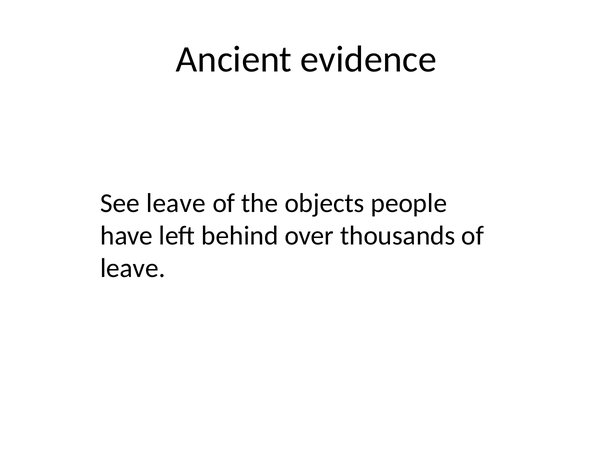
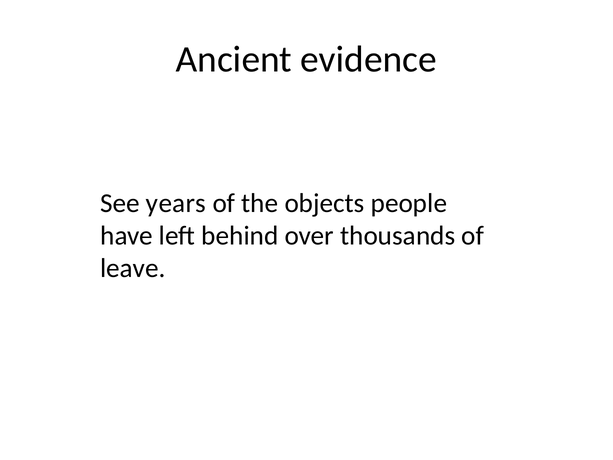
See leave: leave -> years
